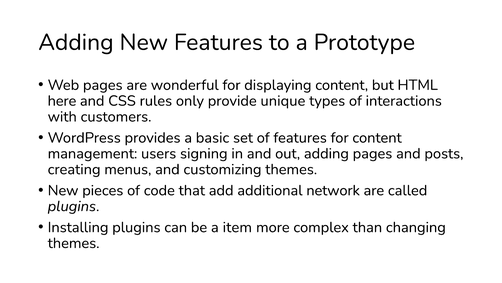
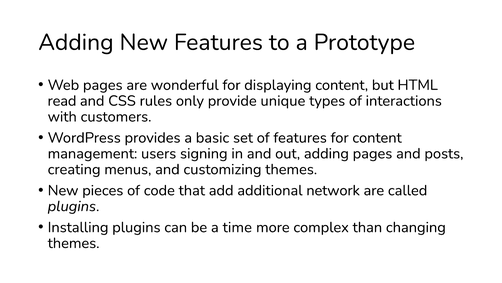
here: here -> read
item: item -> time
